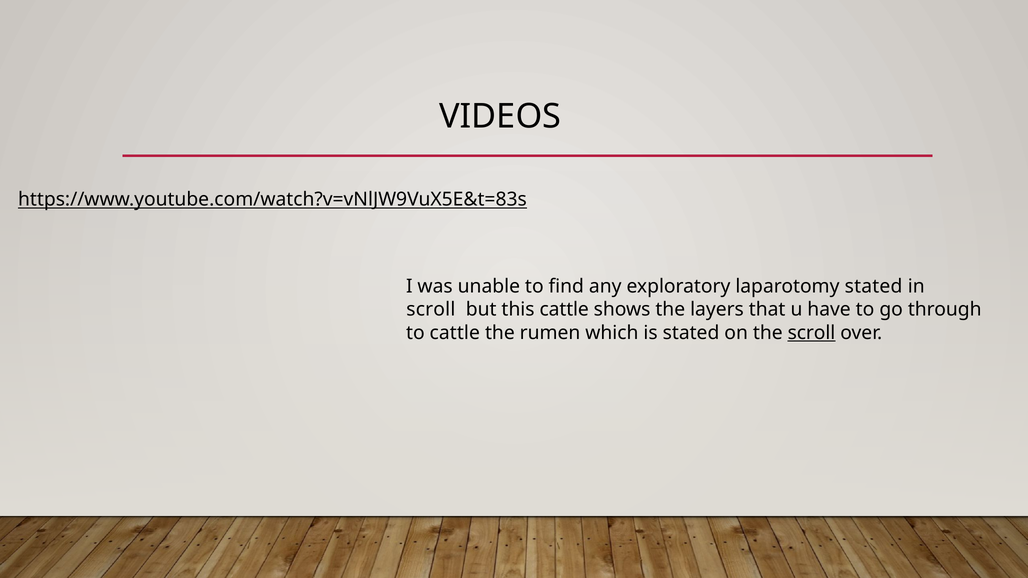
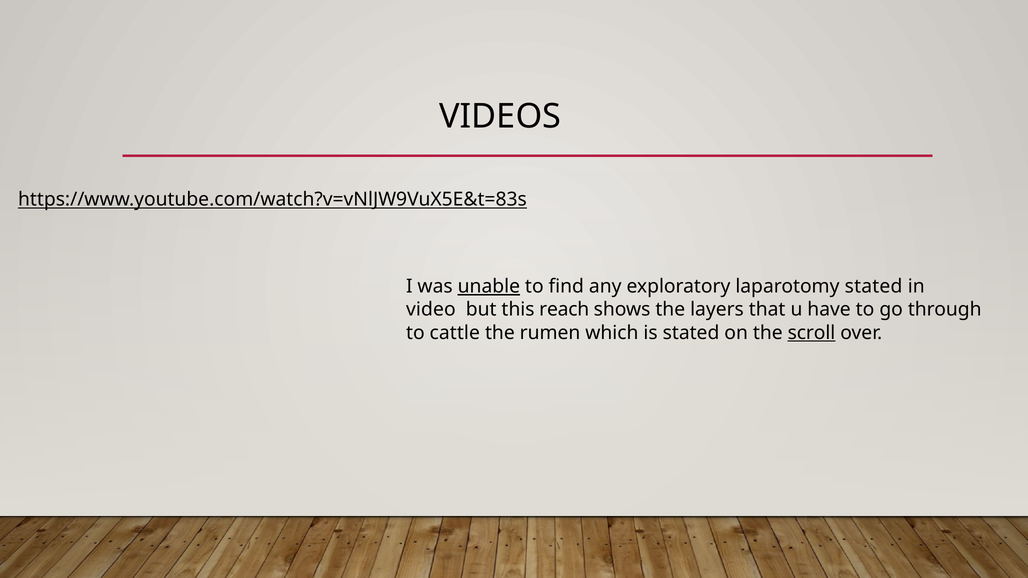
unable underline: none -> present
scroll at (431, 310): scroll -> video
this cattle: cattle -> reach
